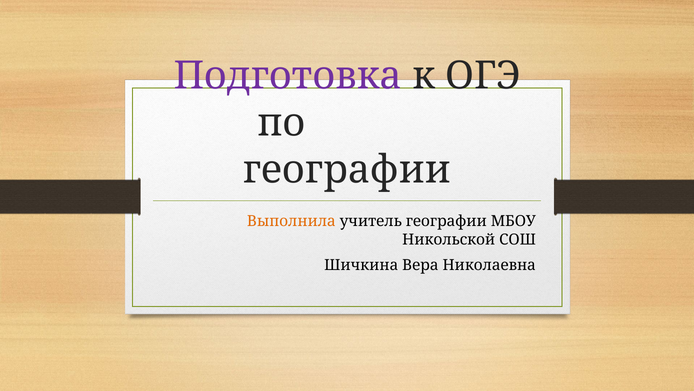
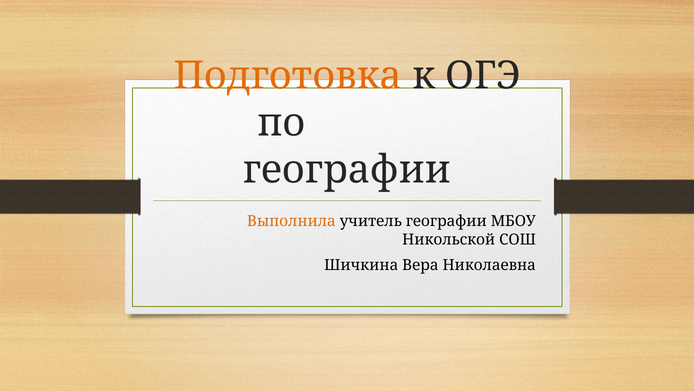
Подготовка colour: purple -> orange
